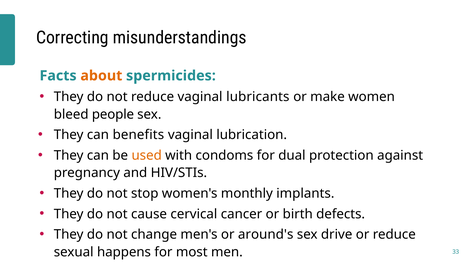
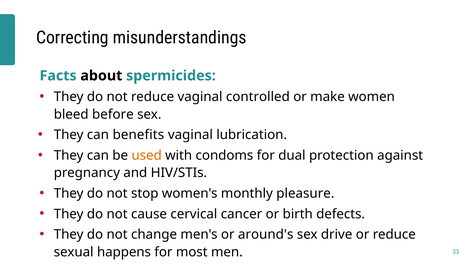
about colour: orange -> black
lubricants: lubricants -> controlled
people: people -> before
implants: implants -> pleasure
